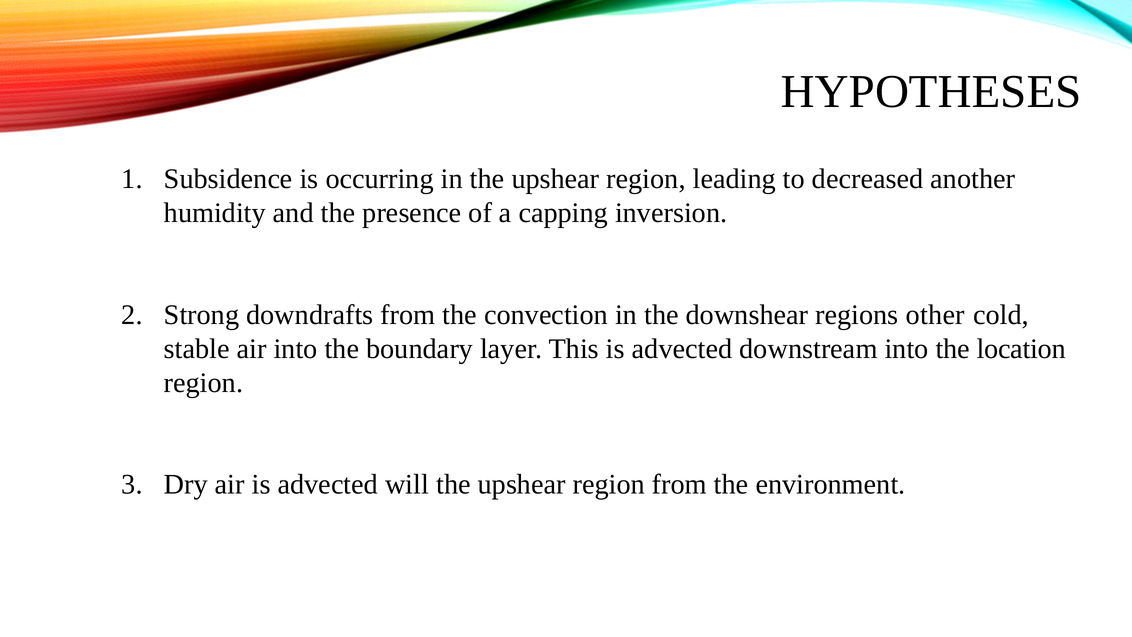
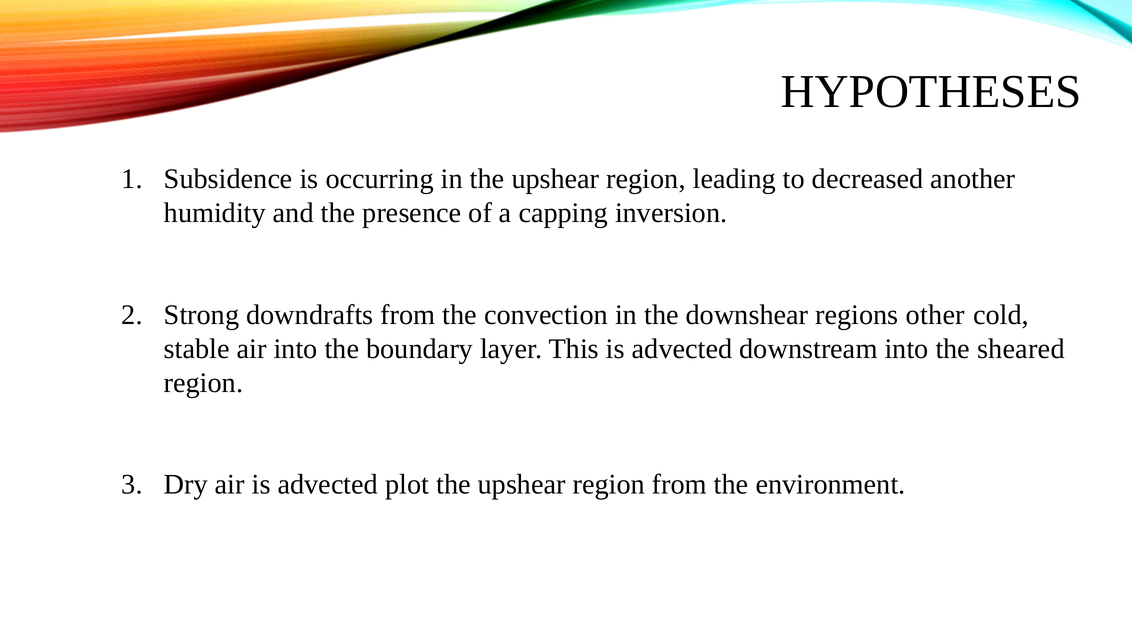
location: location -> sheared
will: will -> plot
